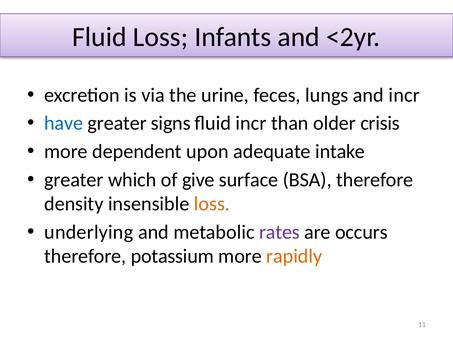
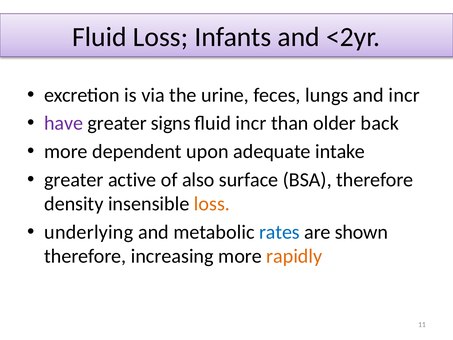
have colour: blue -> purple
crisis: crisis -> back
which: which -> active
give: give -> also
rates colour: purple -> blue
occurs: occurs -> shown
potassium: potassium -> increasing
